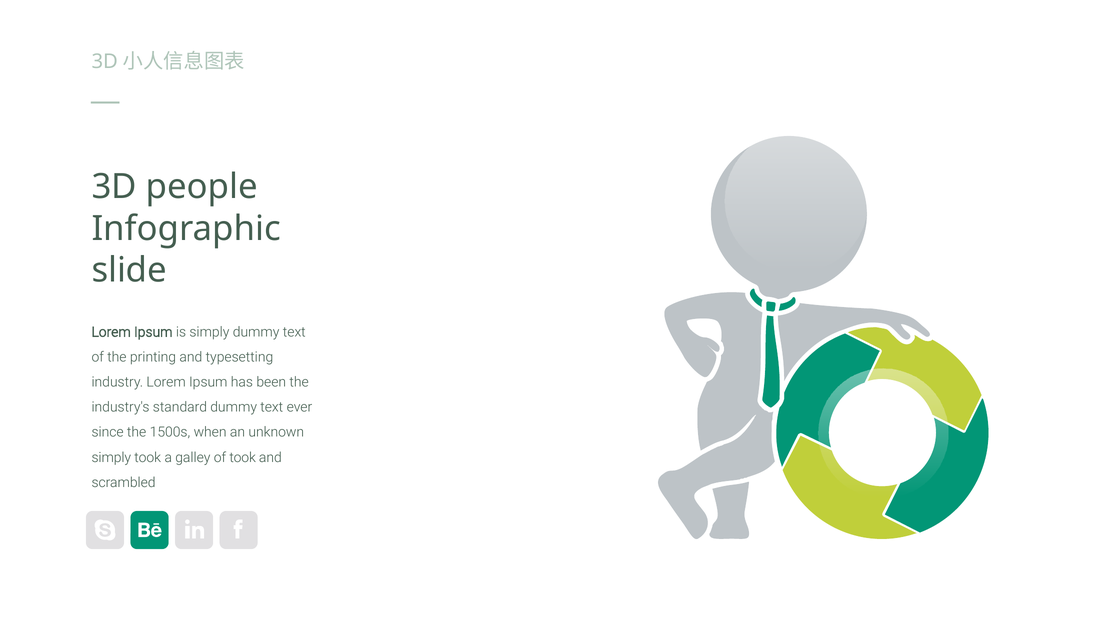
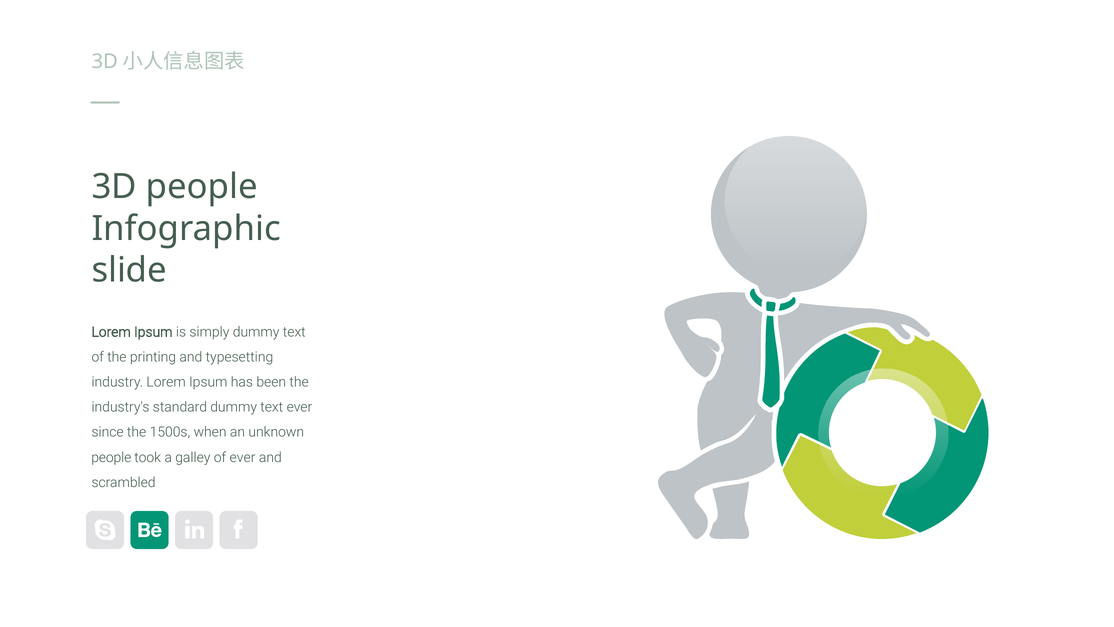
simply at (111, 457): simply -> people
of took: took -> ever
